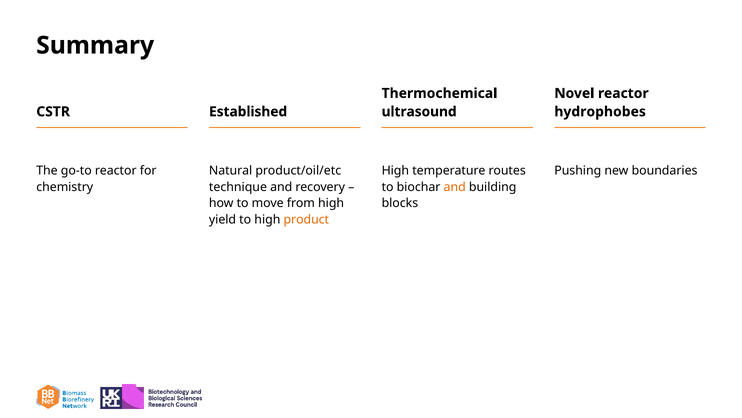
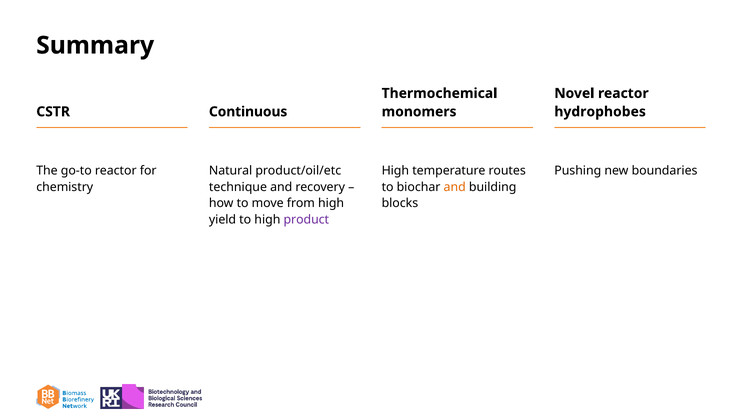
Established: Established -> Continuous
ultrasound: ultrasound -> monomers
product colour: orange -> purple
